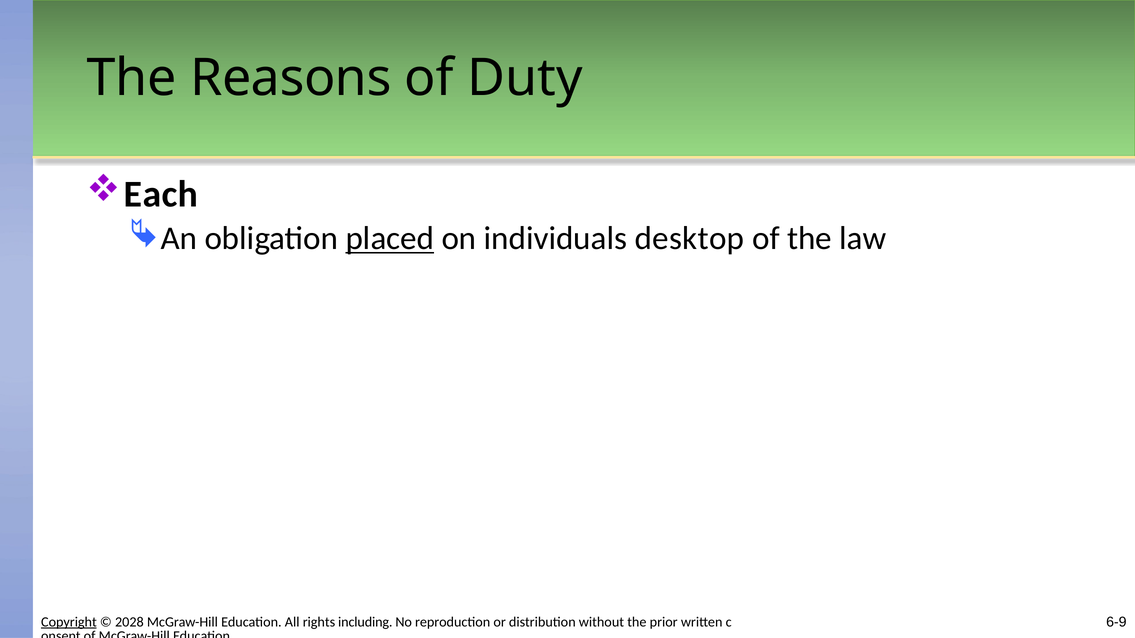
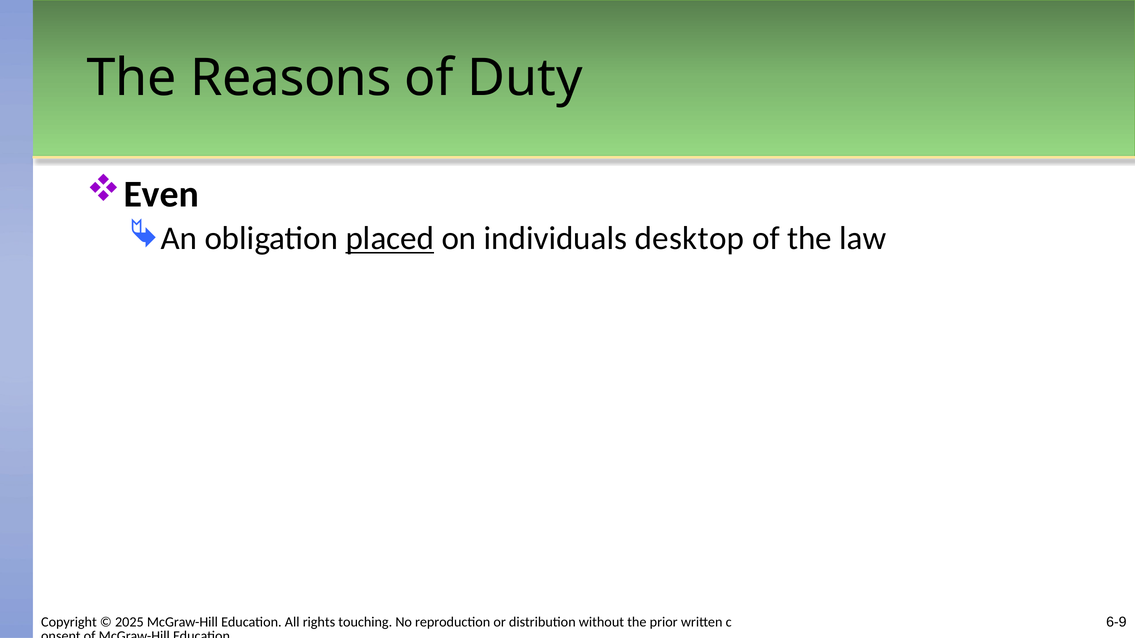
Each: Each -> Even
Copyright underline: present -> none
2028: 2028 -> 2025
including: including -> touching
